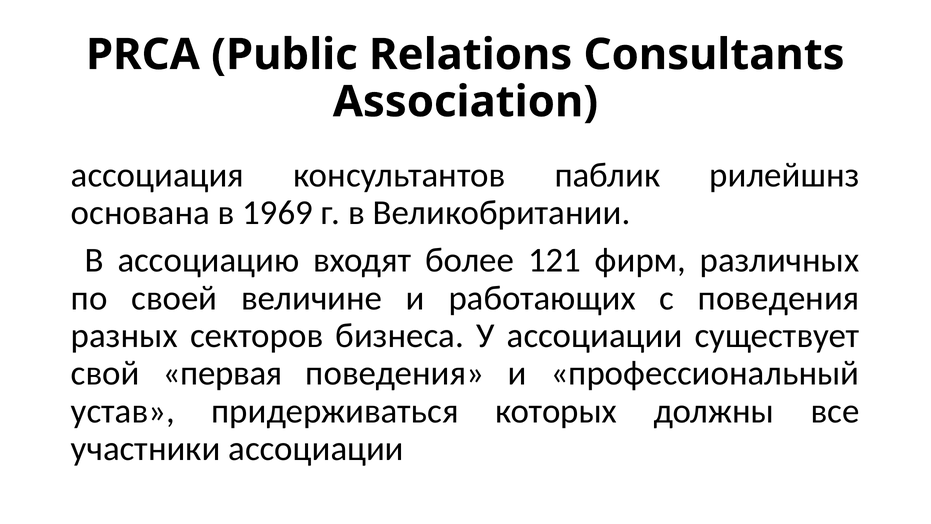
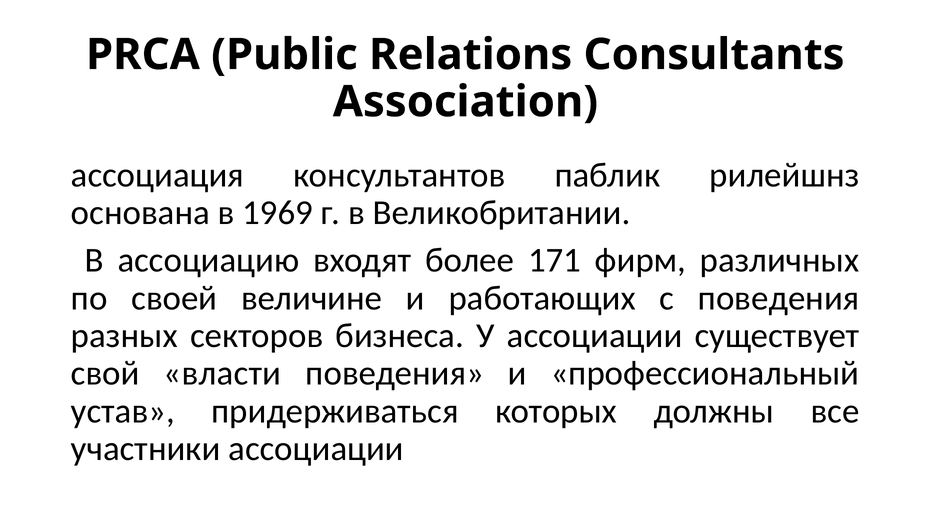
121: 121 -> 171
первая: первая -> власти
